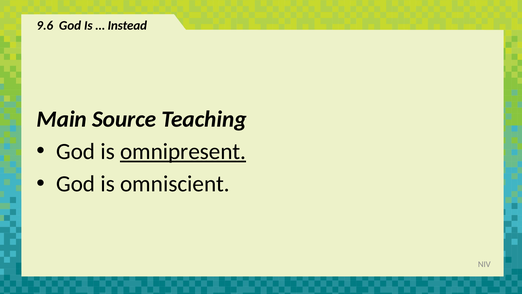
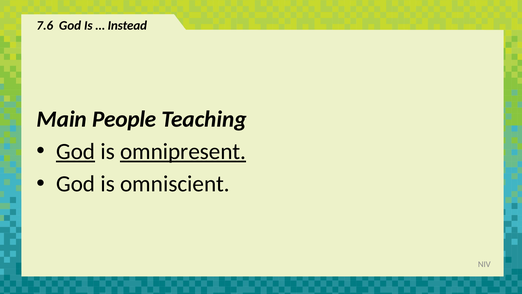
9.6: 9.6 -> 7.6
Source: Source -> People
God at (76, 152) underline: none -> present
